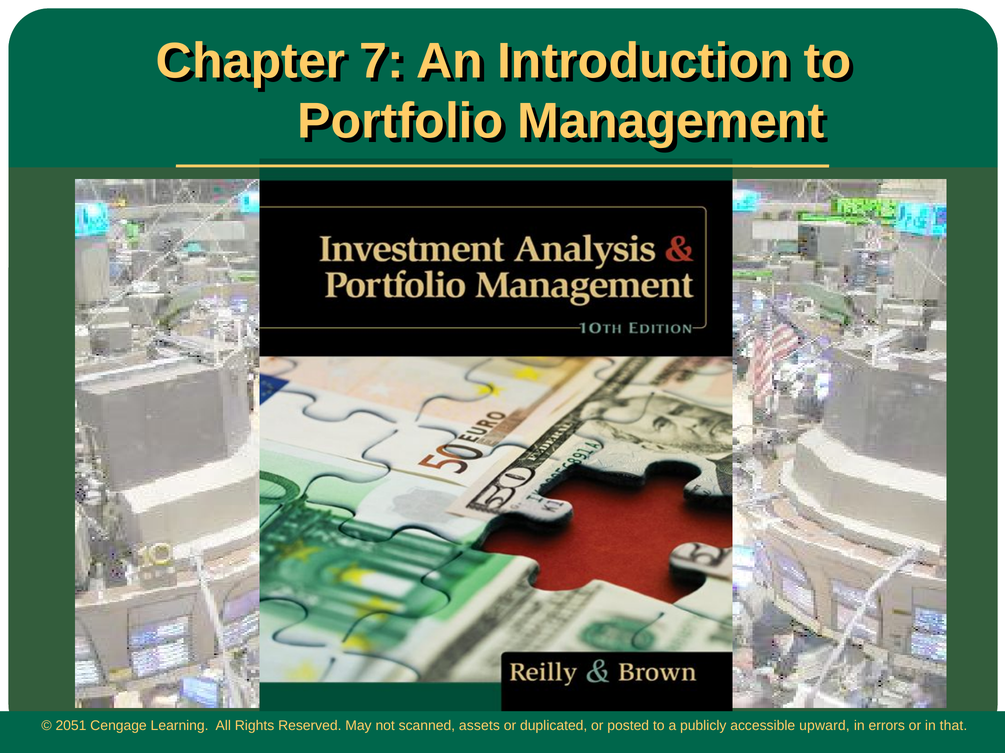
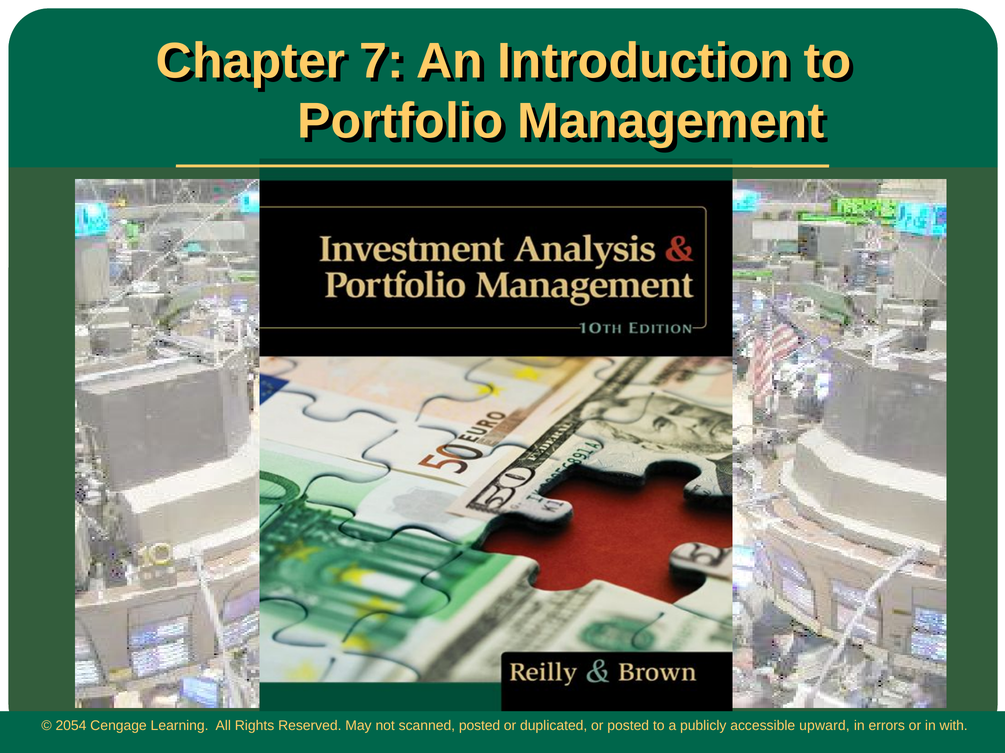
2051: 2051 -> 2054
scanned assets: assets -> posted
that: that -> with
